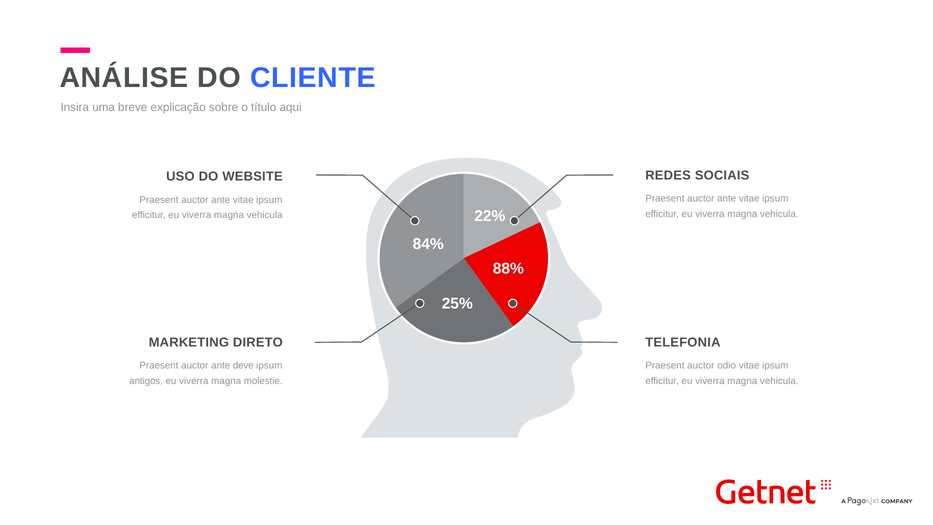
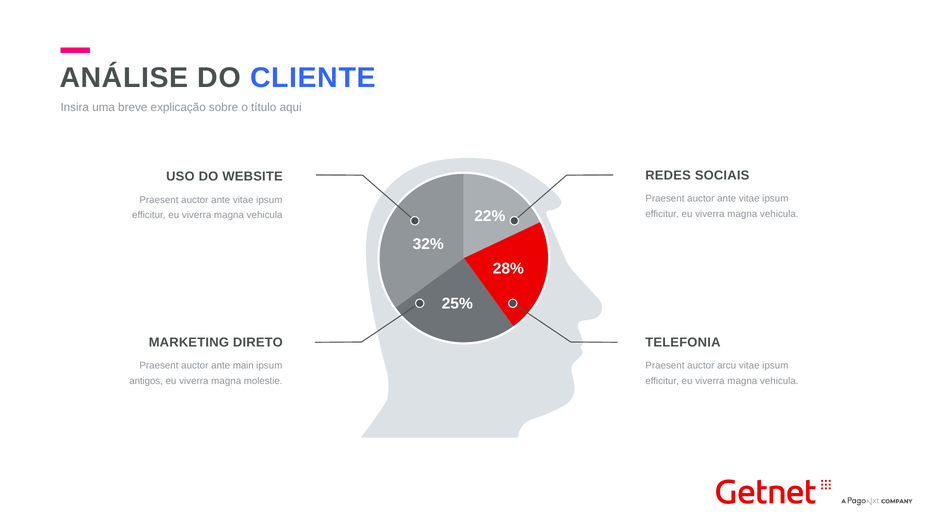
84%: 84% -> 32%
88%: 88% -> 28%
deve: deve -> main
odio: odio -> arcu
